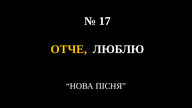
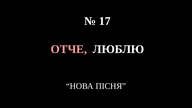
ОТЧЕ colour: yellow -> pink
